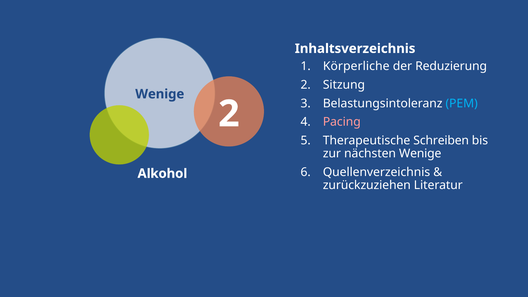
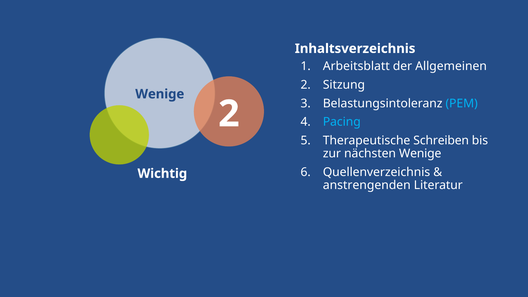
Körperliche: Körperliche -> Arbeitsblatt
Reduzierung: Reduzierung -> Allgemeinen
Pacing colour: pink -> light blue
Alkohol: Alkohol -> Wichtig
zurückzuziehen: zurückzuziehen -> anstrengenden
